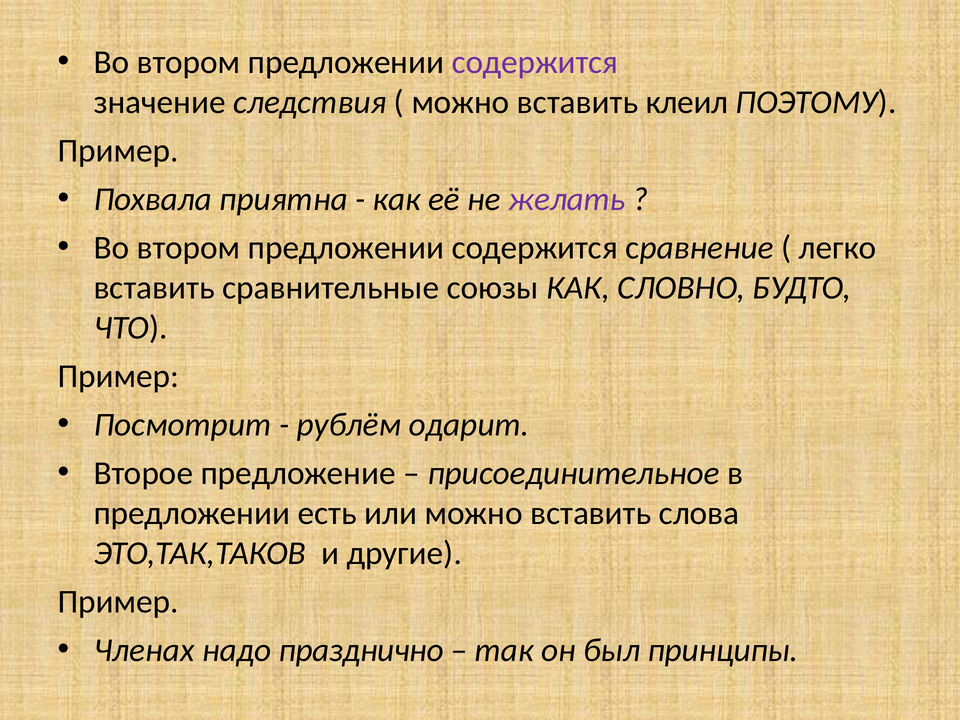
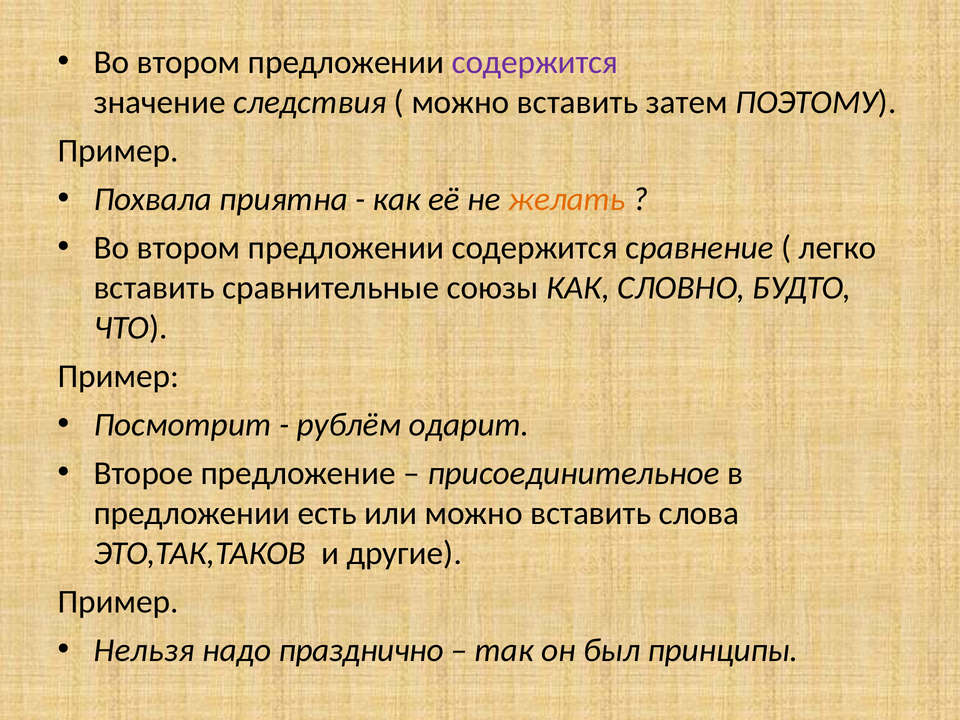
клеил: клеил -> затем
желать colour: purple -> orange
Членах: Членах -> Нельзя
